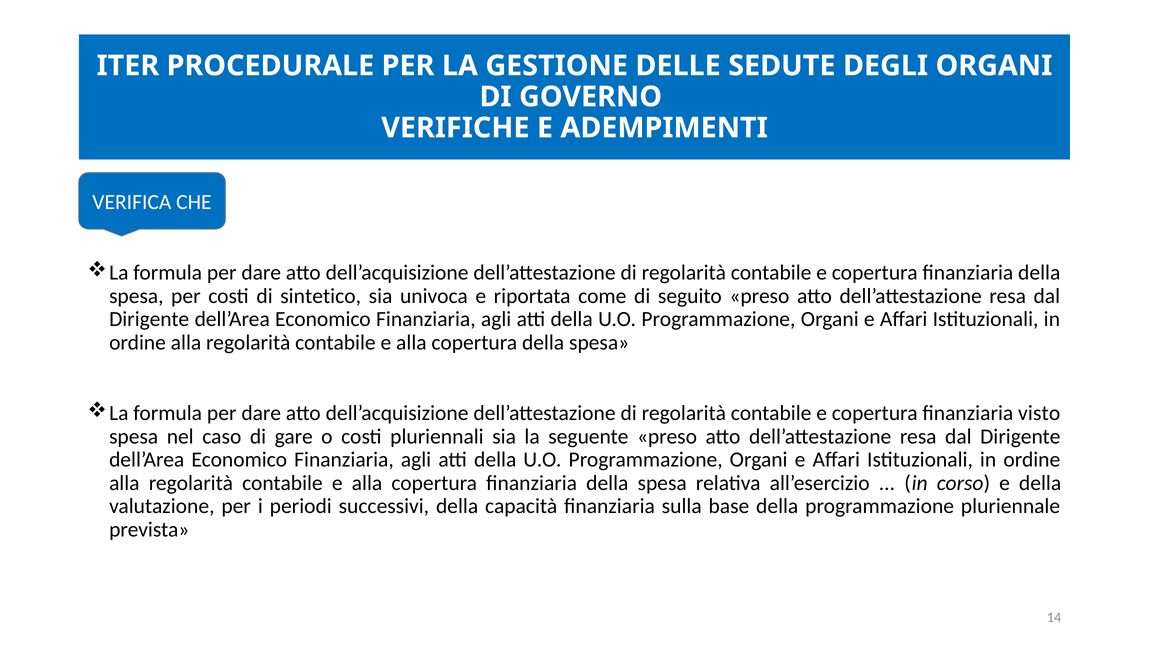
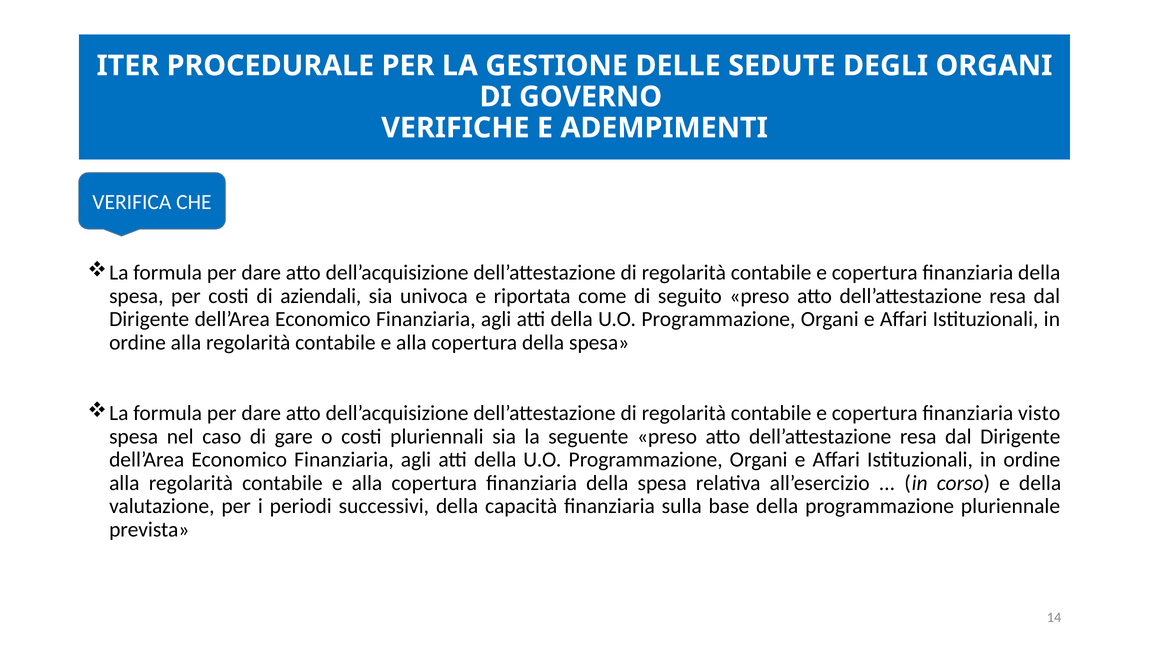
sintetico: sintetico -> aziendali
